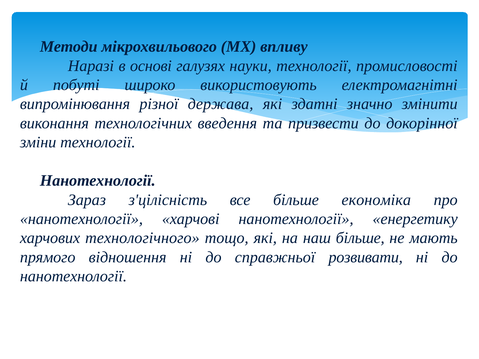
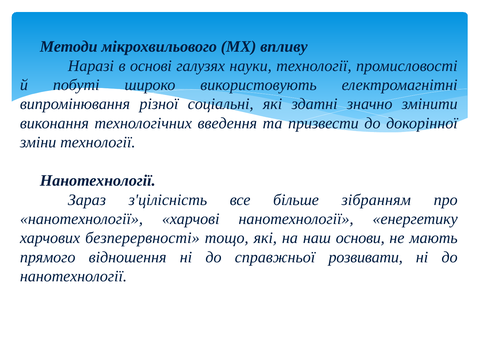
держава: держава -> соціальні
економіка: економіка -> зібранням
технологічного: технологічного -> безперервності
наш більше: більше -> основи
